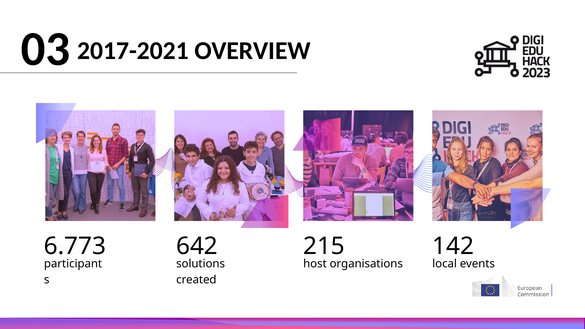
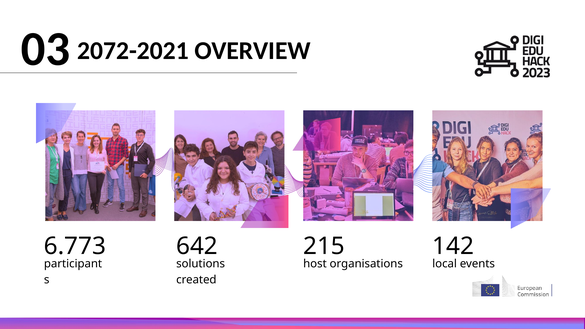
2017-2021: 2017-2021 -> 2072-2021
